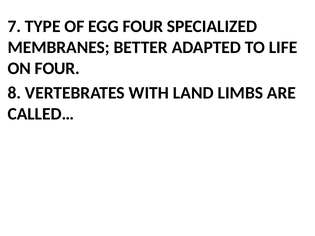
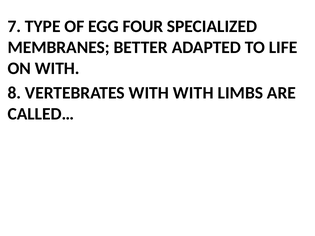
ON FOUR: FOUR -> WITH
WITH LAND: LAND -> WITH
